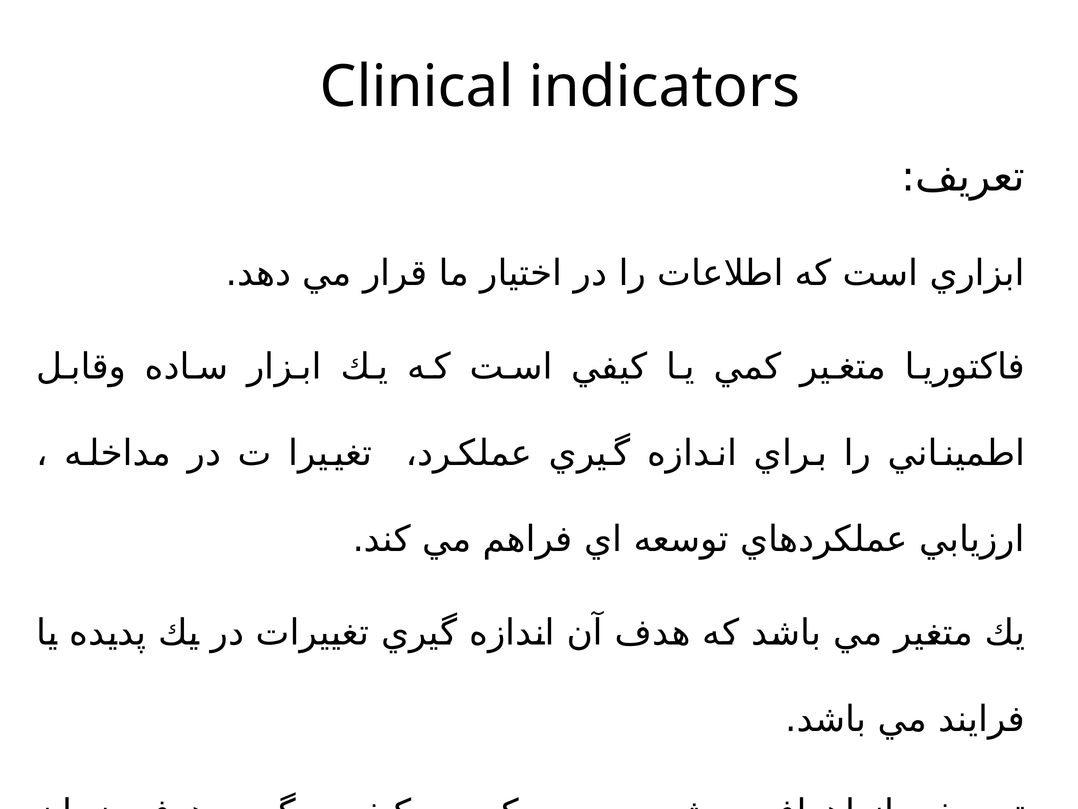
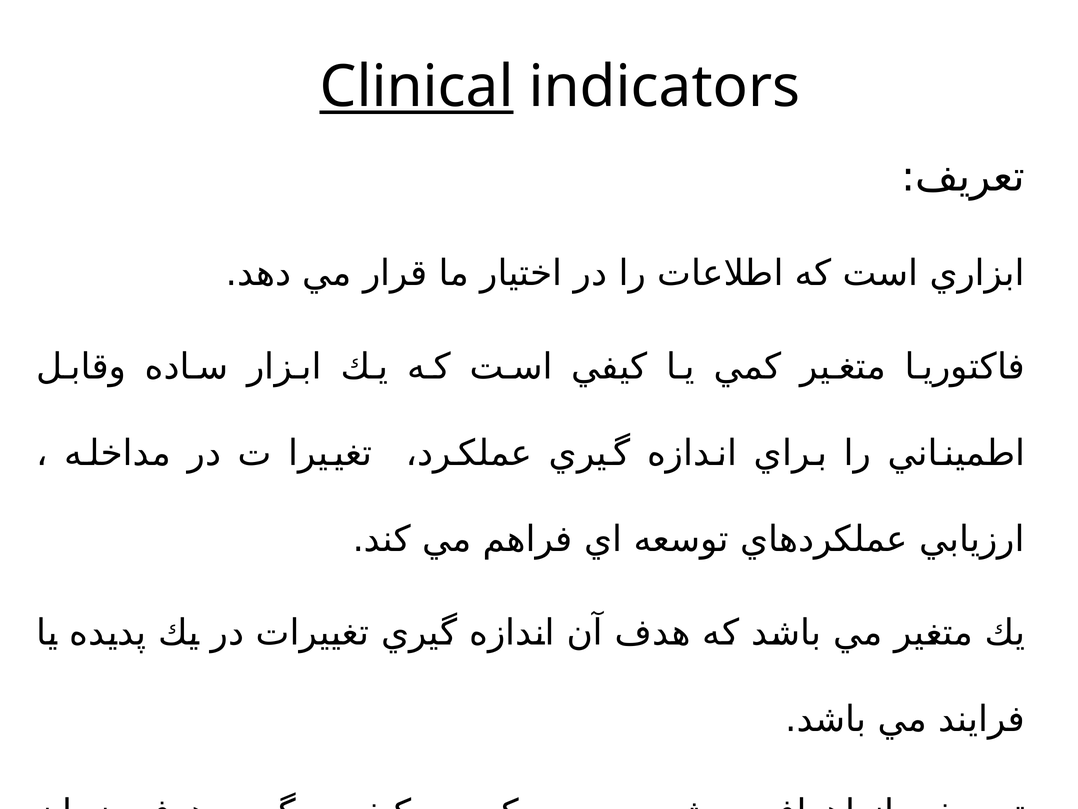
Clinical underline: none -> present
